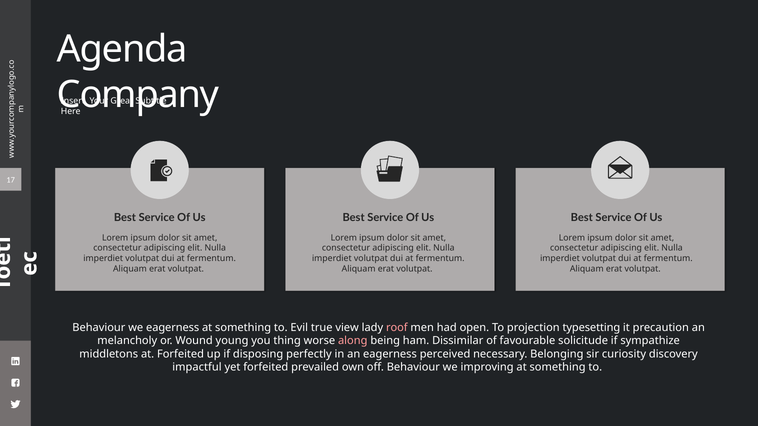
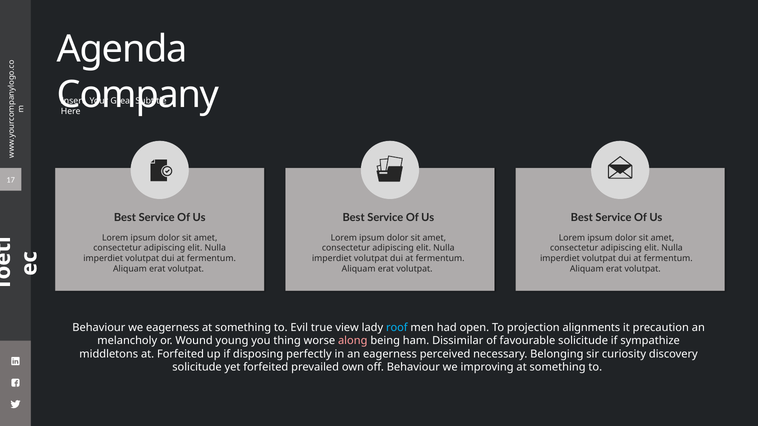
roof colour: pink -> light blue
typesetting: typesetting -> alignments
impactful at (197, 368): impactful -> solicitude
